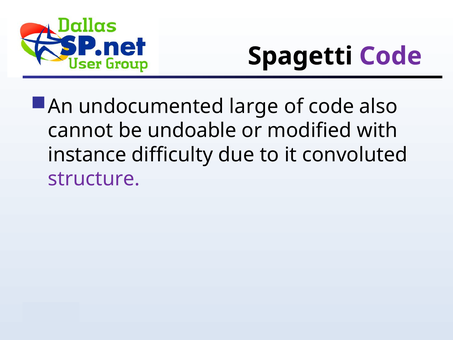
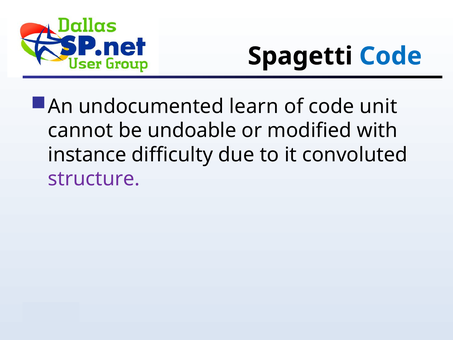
Code at (391, 56) colour: purple -> blue
large: large -> learn
also: also -> unit
